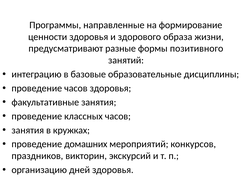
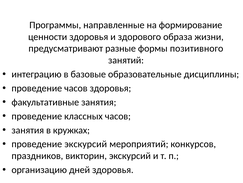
проведение домашних: домашних -> экскурсий
